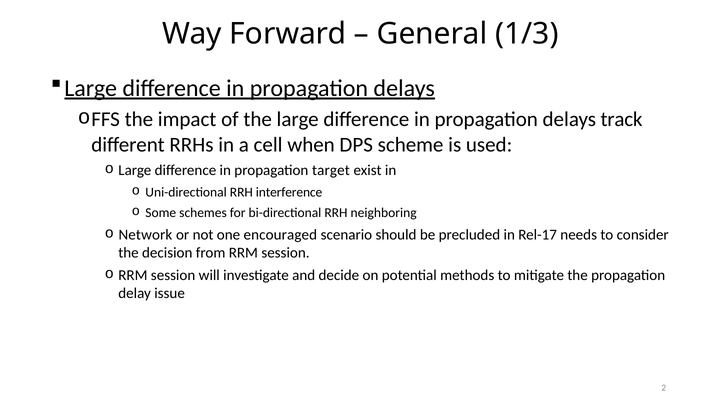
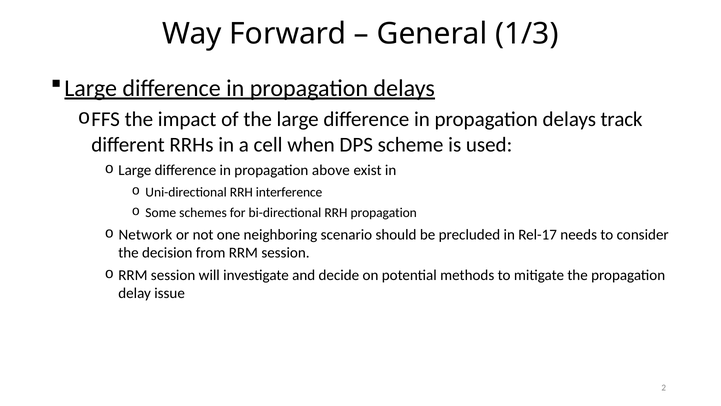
target: target -> above
RRH neighboring: neighboring -> propagation
encouraged: encouraged -> neighboring
